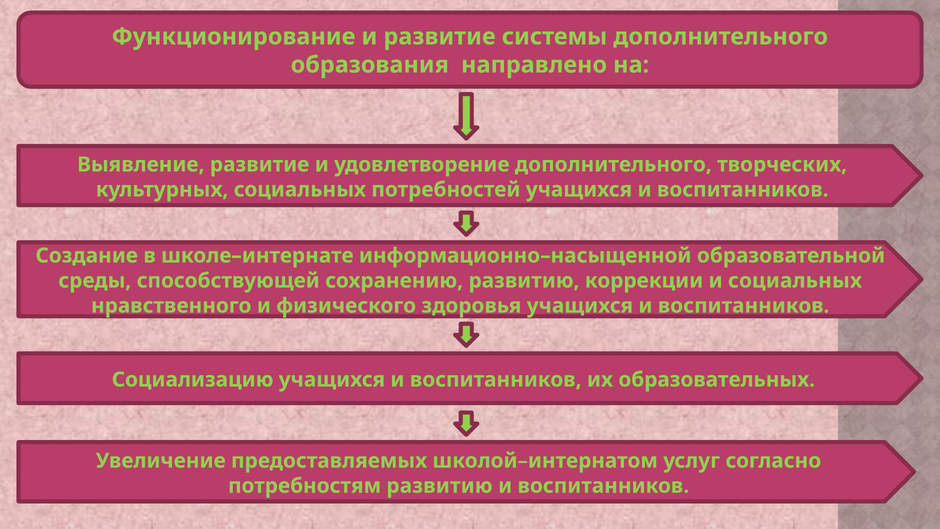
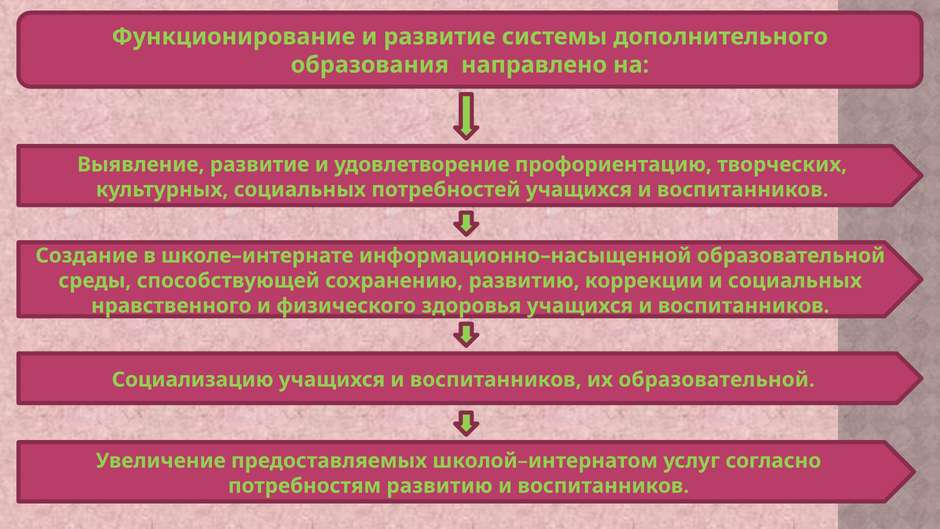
удовлетворение дополнительного: дополнительного -> профориентацию
их образовательных: образовательных -> образовательной
